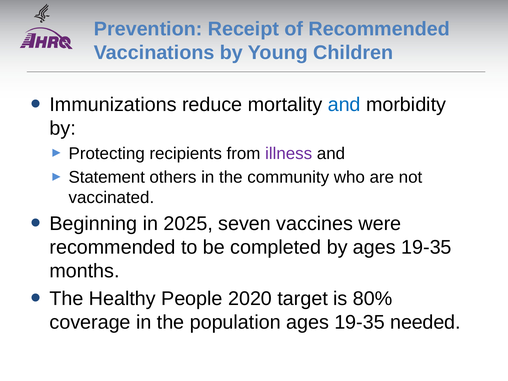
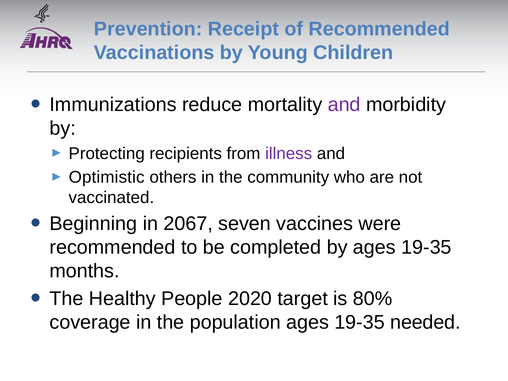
and at (344, 105) colour: blue -> purple
Statement: Statement -> Optimistic
2025: 2025 -> 2067
